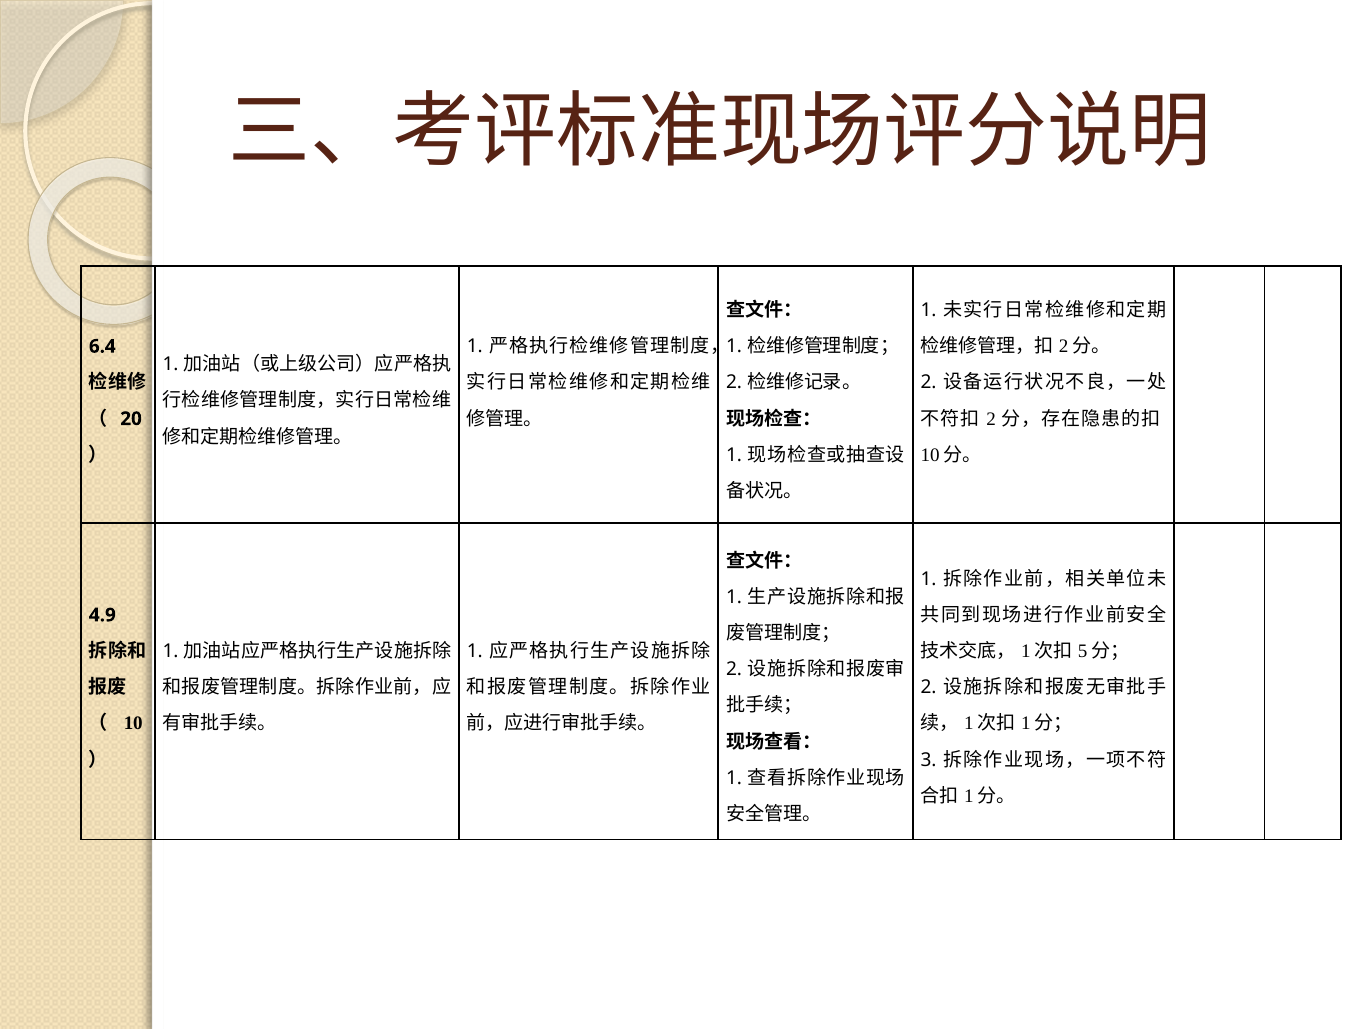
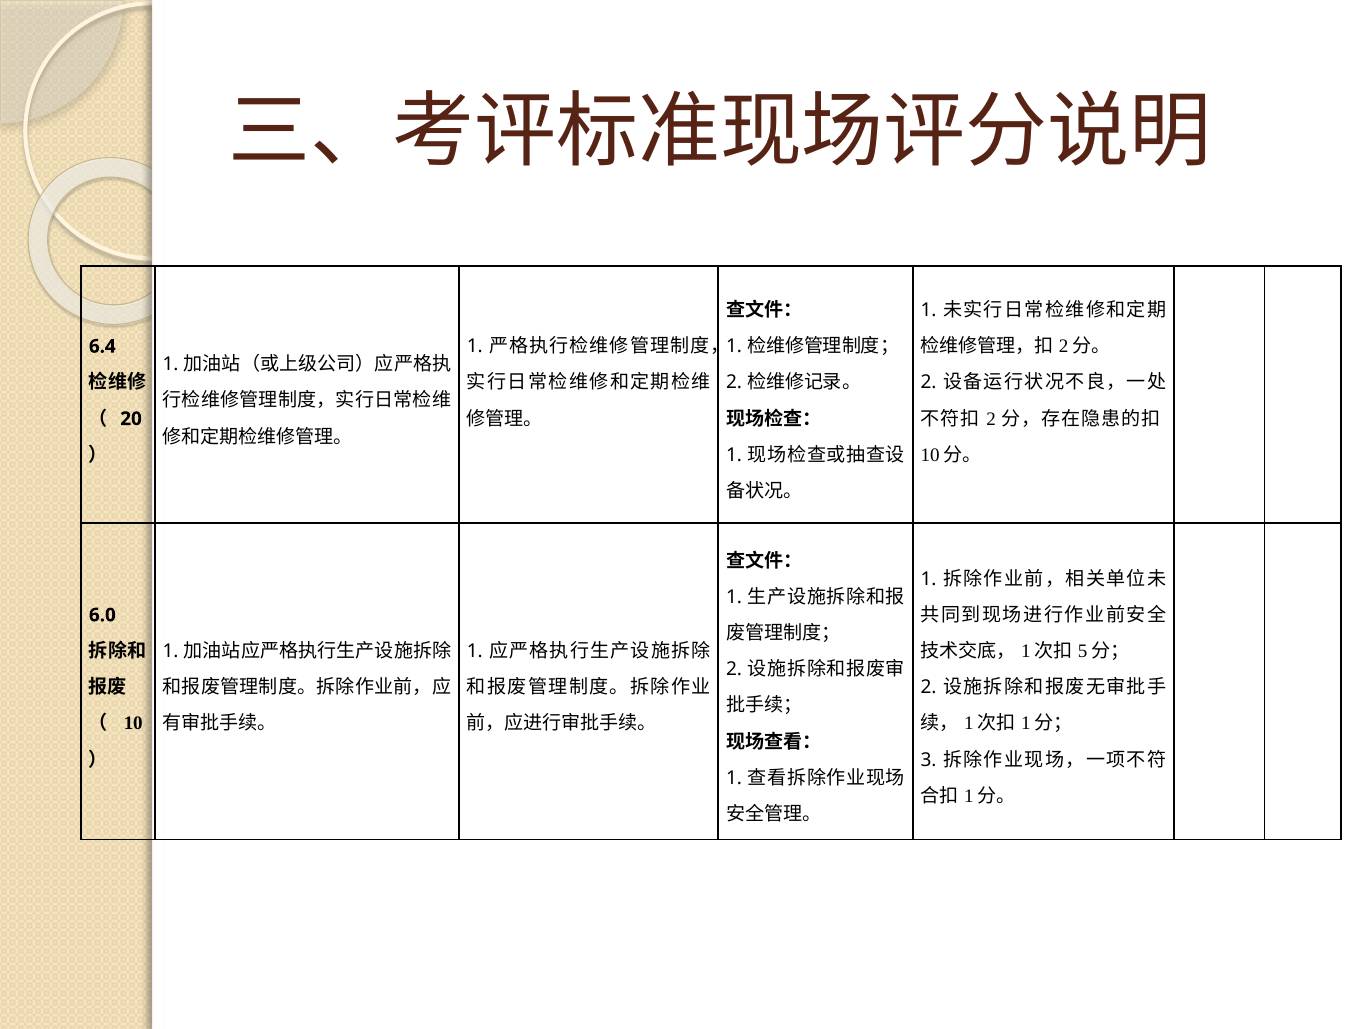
4.9: 4.9 -> 6.0
